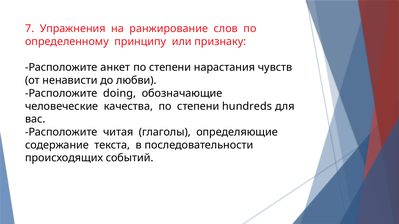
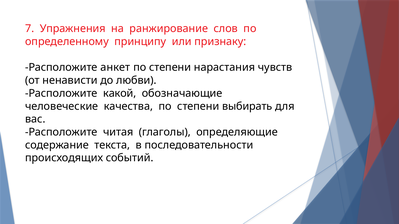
doing: doing -> какой
hundreds: hundreds -> выбирать
